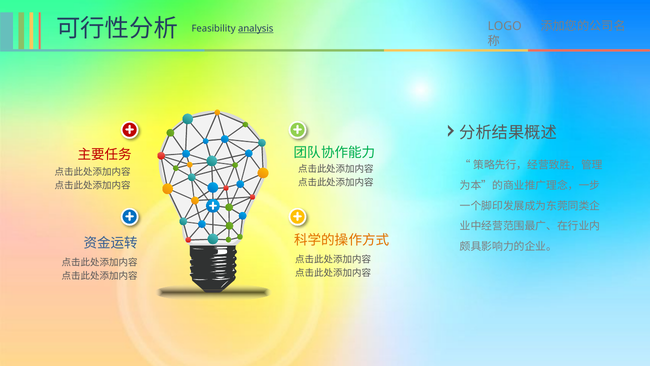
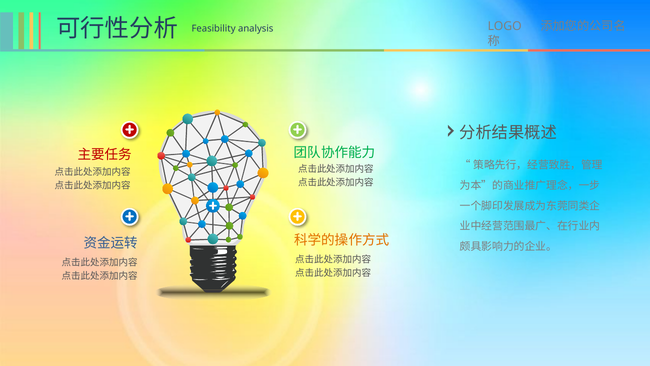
analysis underline: present -> none
